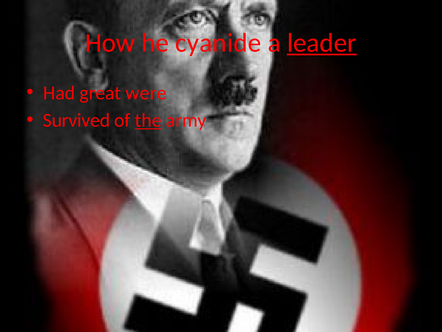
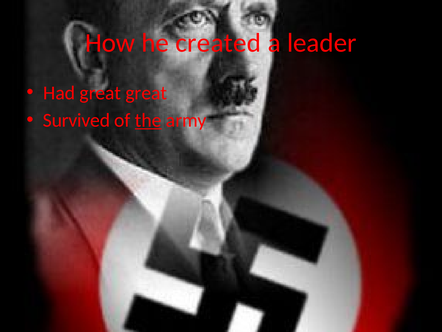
cyanide: cyanide -> created
leader underline: present -> none
great were: were -> great
